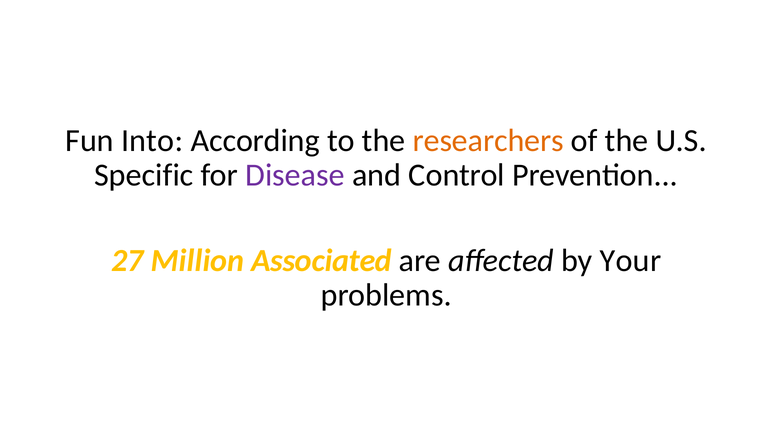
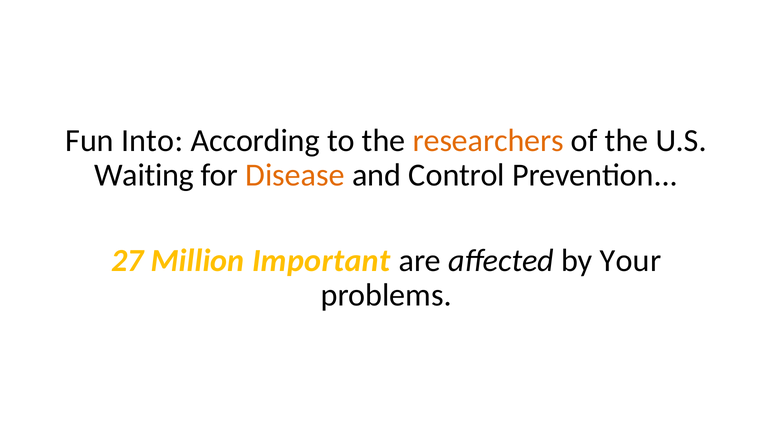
Specific: Specific -> Waiting
Disease colour: purple -> orange
Associated: Associated -> Important
